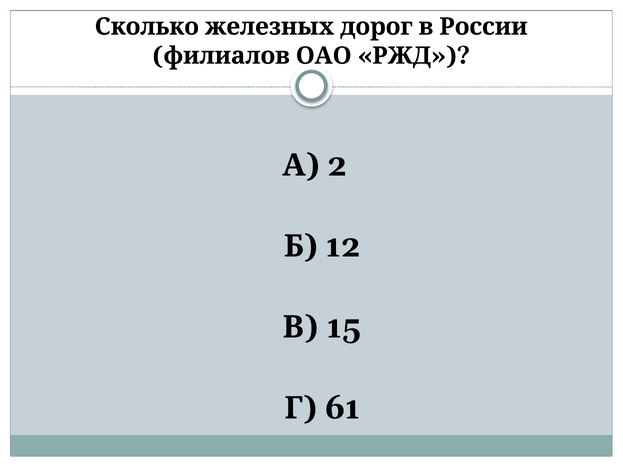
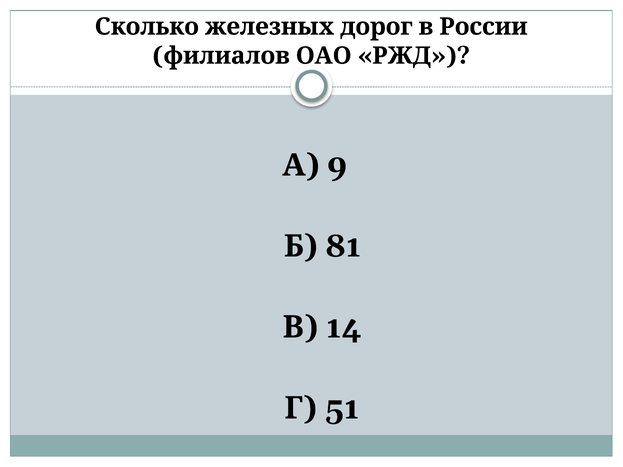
2: 2 -> 9
12: 12 -> 81
15: 15 -> 14
61: 61 -> 51
